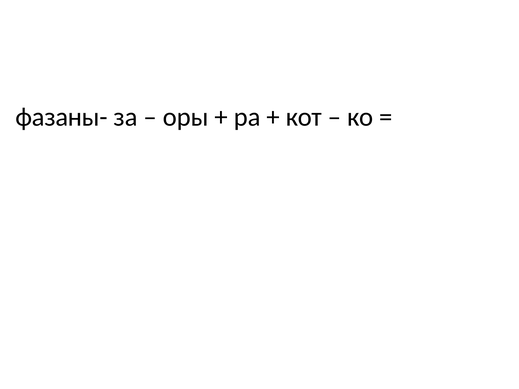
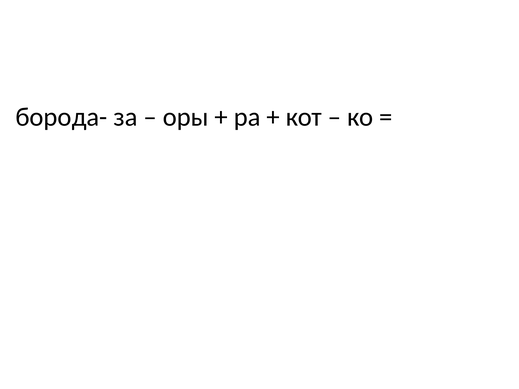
фазаны-: фазаны- -> борода-
